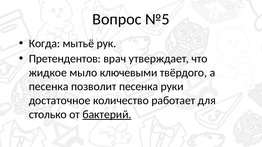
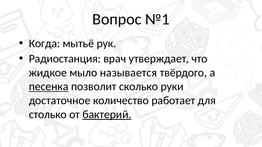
№5: №5 -> №1
Претендентов: Претендентов -> Радиостанция
ключевыми: ключевыми -> называется
песенка at (49, 87) underline: none -> present
позволит песенка: песенка -> сколько
